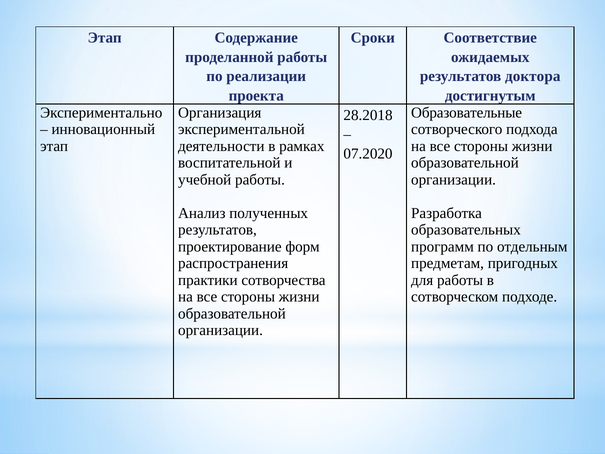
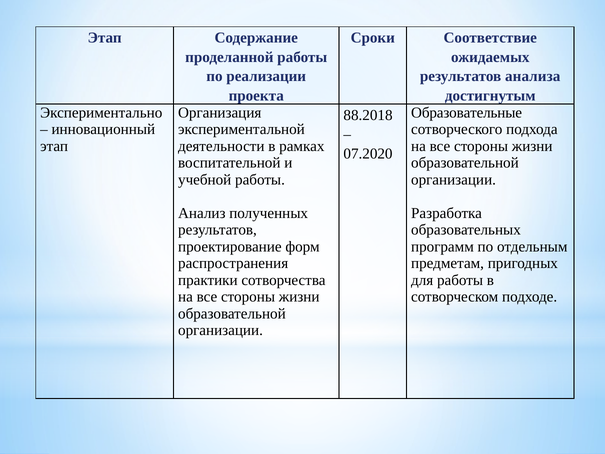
доктора: доктора -> анализа
28.2018: 28.2018 -> 88.2018
